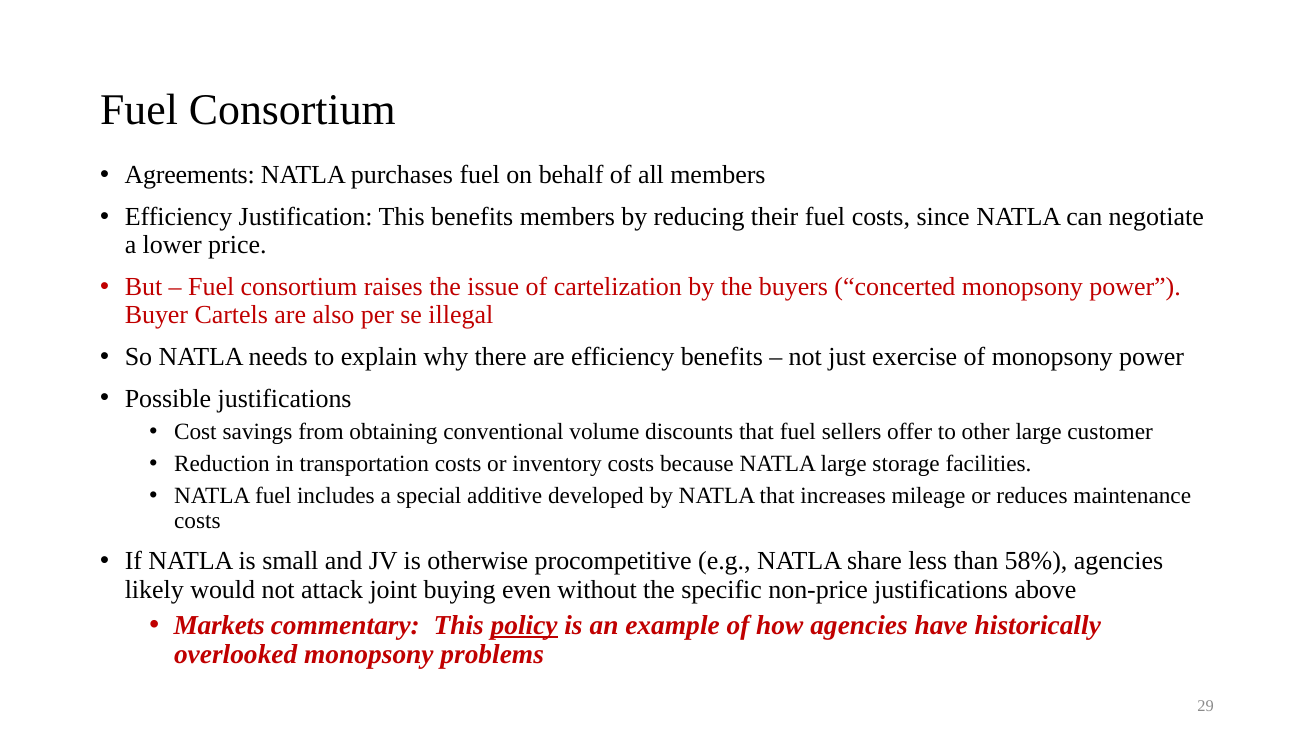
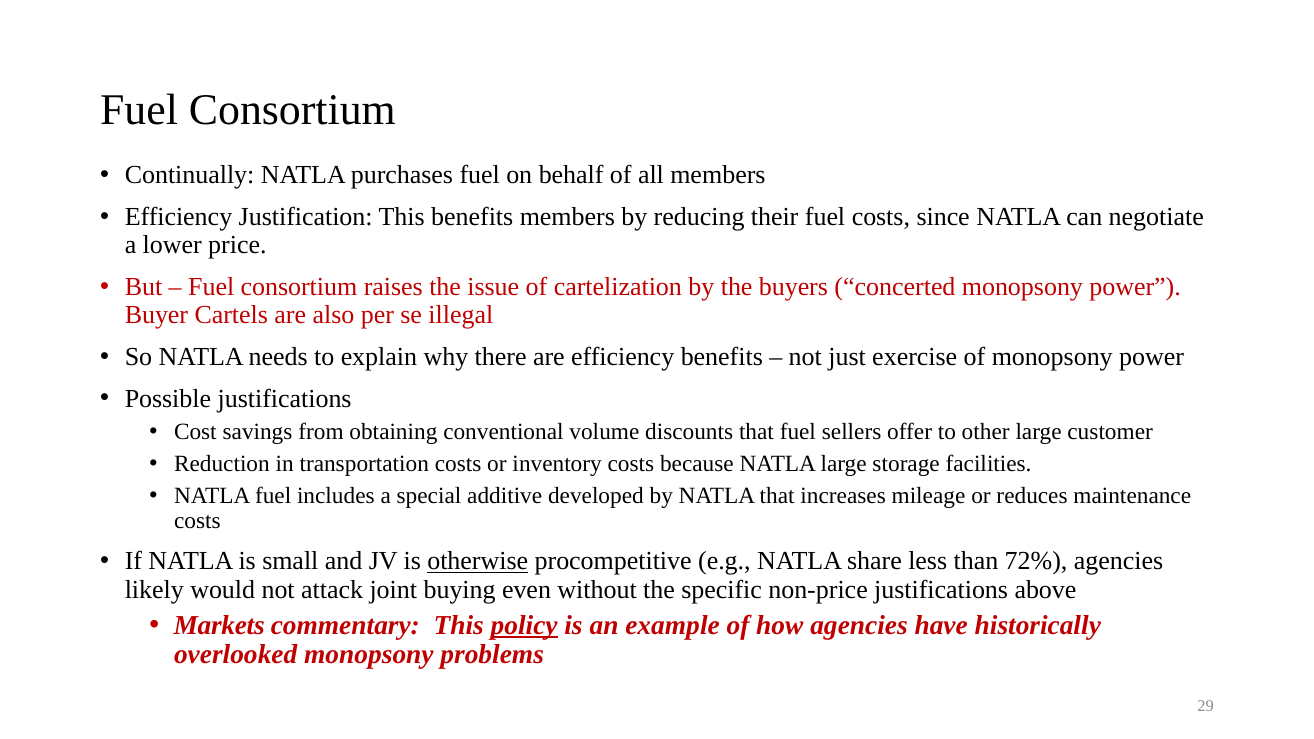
Agreements: Agreements -> Continually
otherwise underline: none -> present
58%: 58% -> 72%
